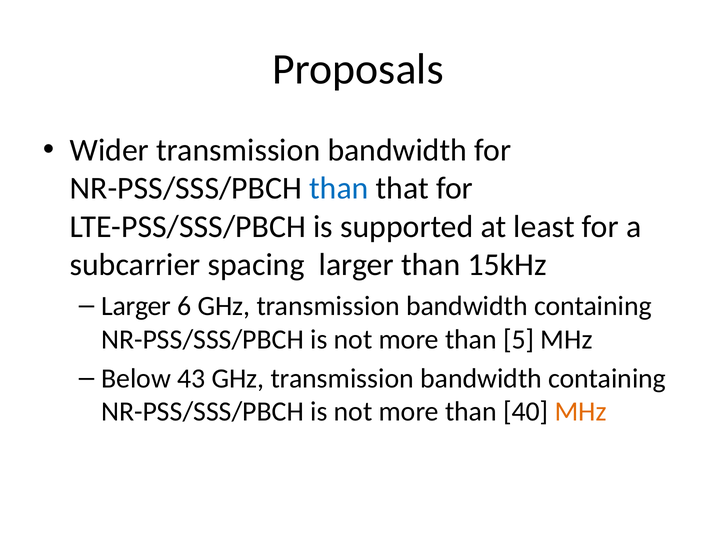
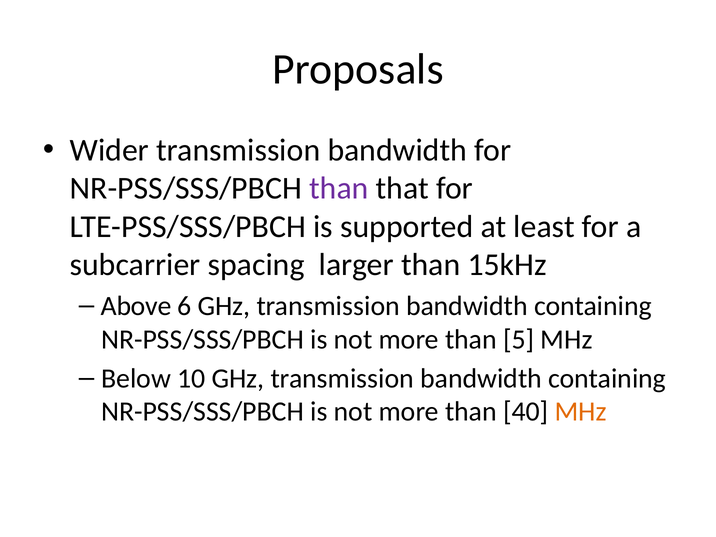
than at (339, 188) colour: blue -> purple
Larger at (136, 306): Larger -> Above
43: 43 -> 10
